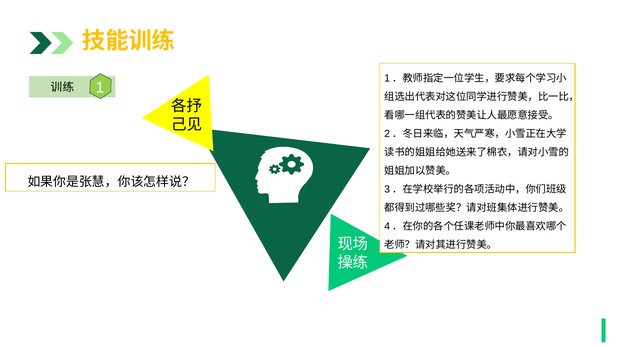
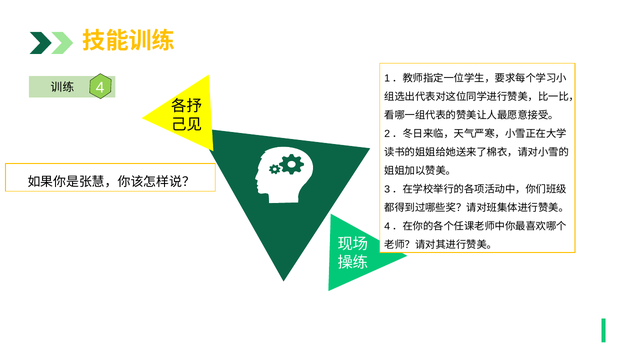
1: 1 -> 4
